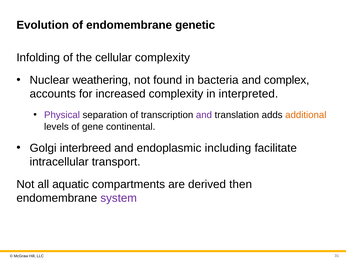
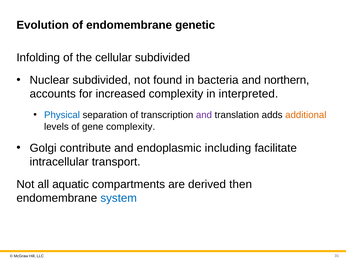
cellular complexity: complexity -> subdivided
Nuclear weathering: weathering -> subdivided
complex: complex -> northern
Physical colour: purple -> blue
gene continental: continental -> complexity
interbreed: interbreed -> contribute
system colour: purple -> blue
